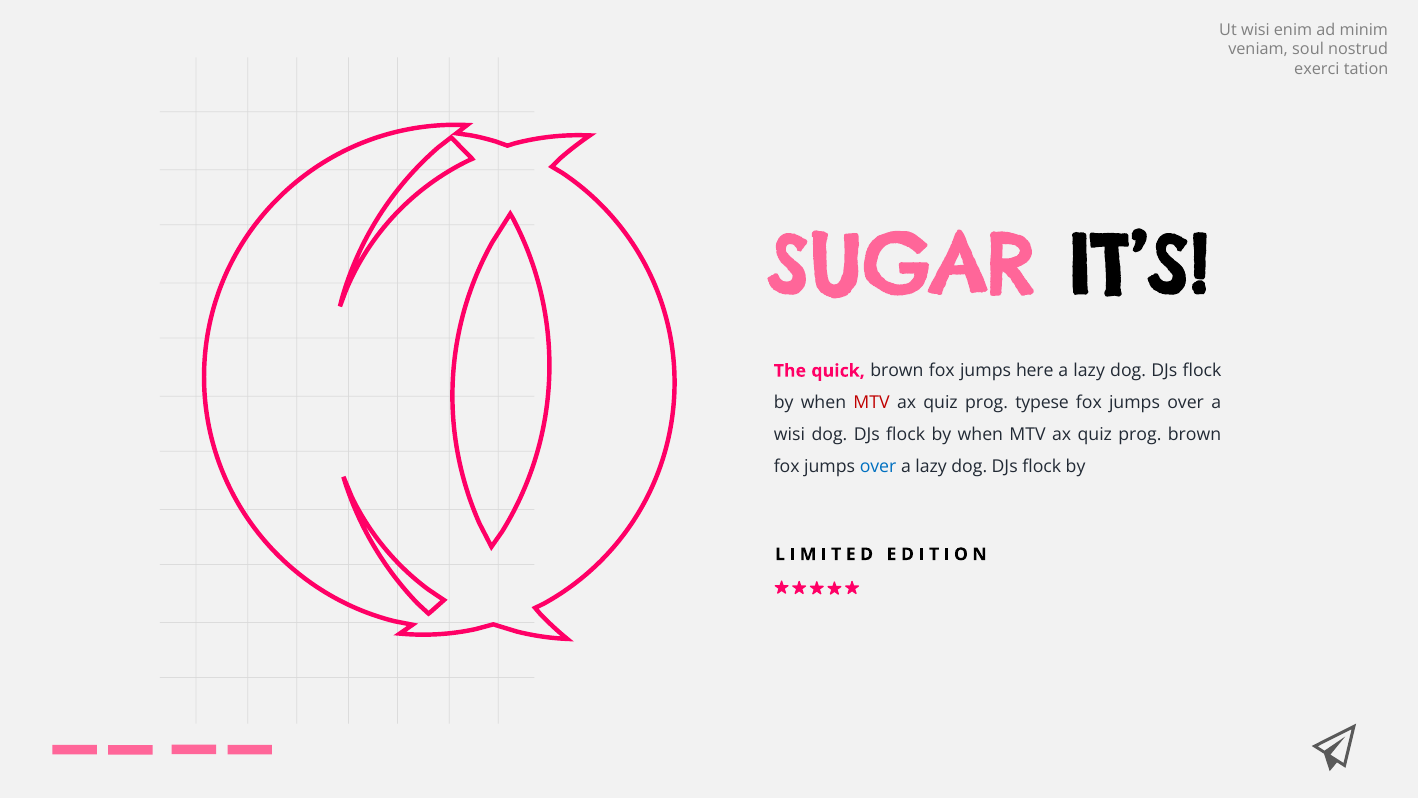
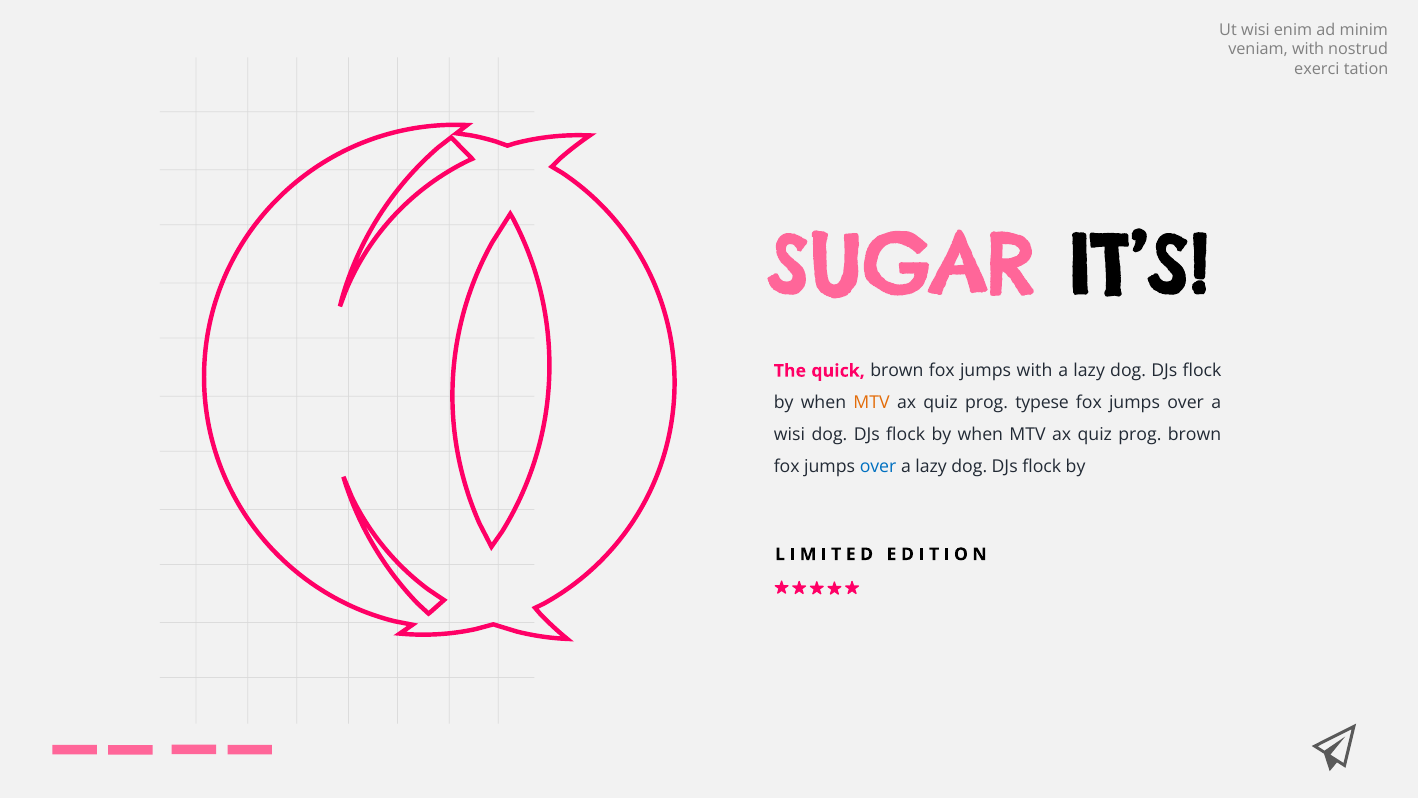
veniam soul: soul -> with
jumps here: here -> with
MTV at (872, 403) colour: red -> orange
